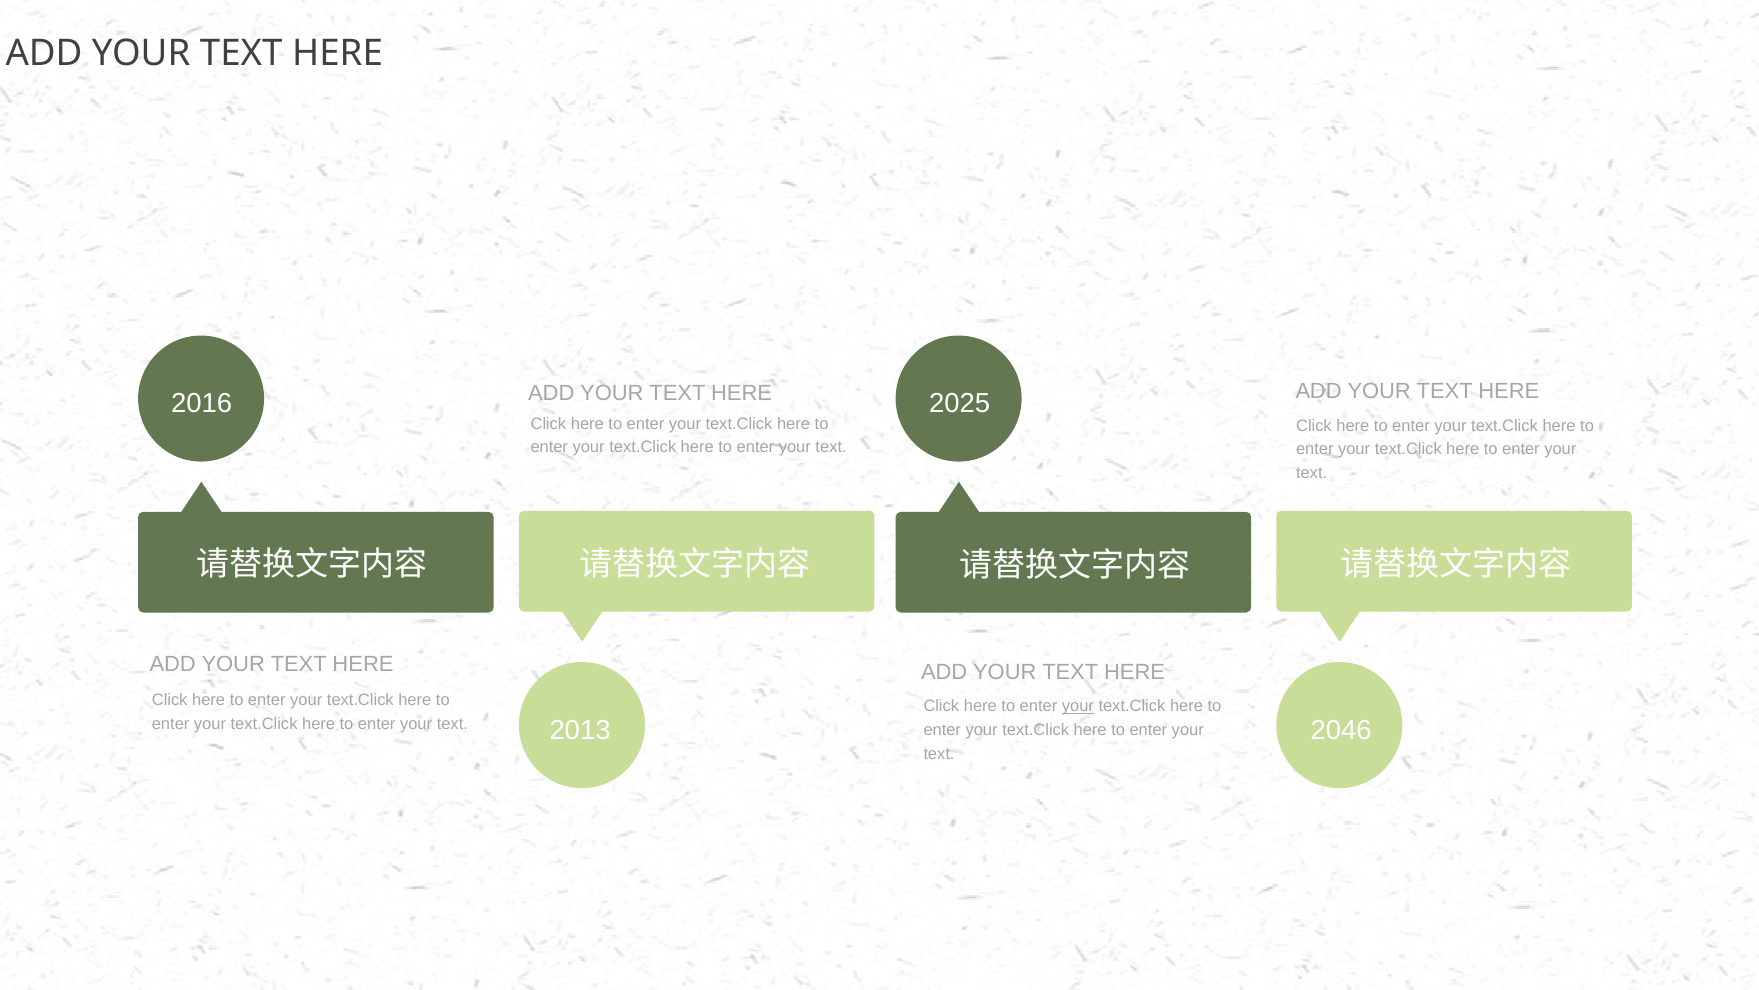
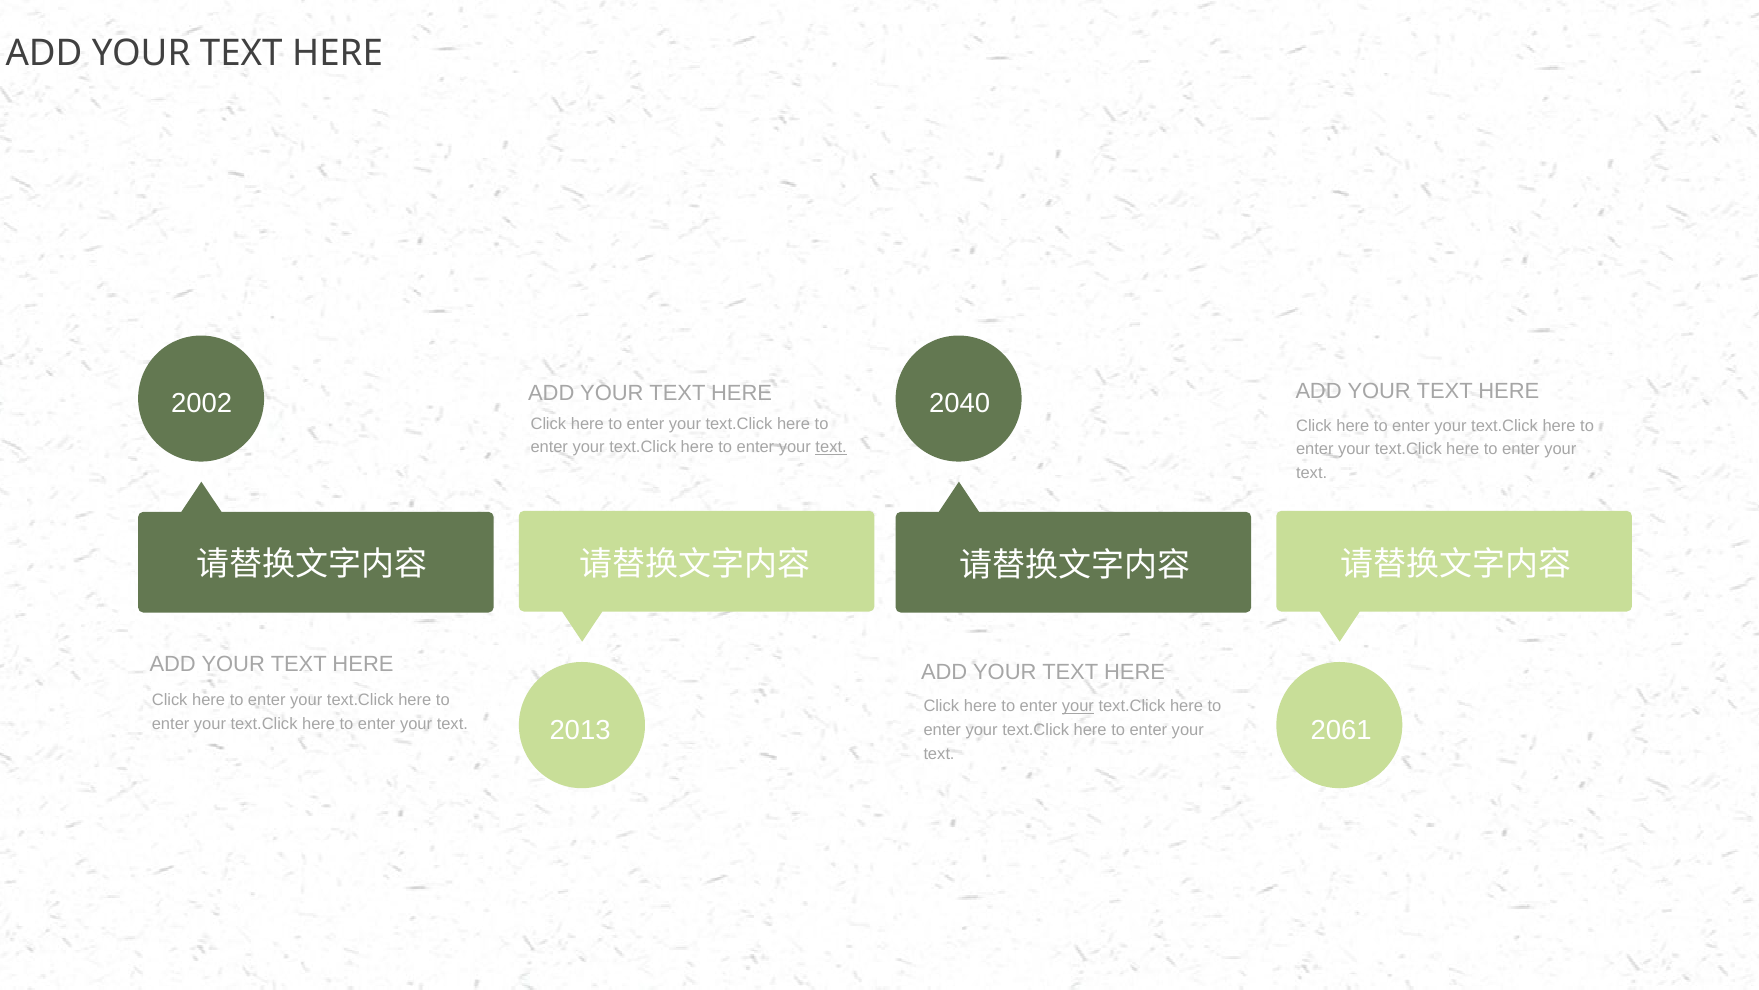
2016: 2016 -> 2002
2025: 2025 -> 2040
text at (831, 447) underline: none -> present
2046: 2046 -> 2061
